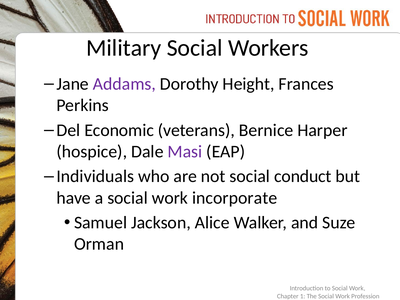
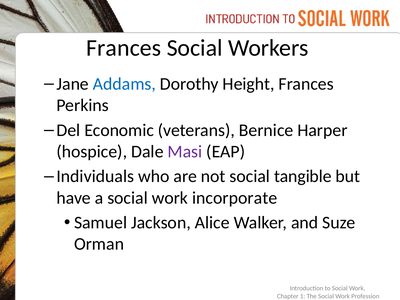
Military at (124, 48): Military -> Frances
Addams colour: purple -> blue
conduct: conduct -> tangible
